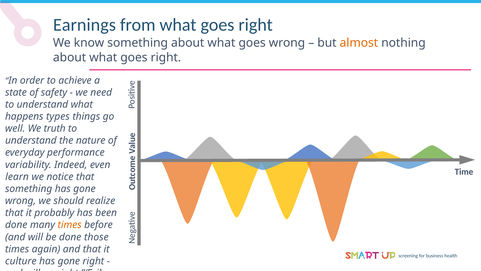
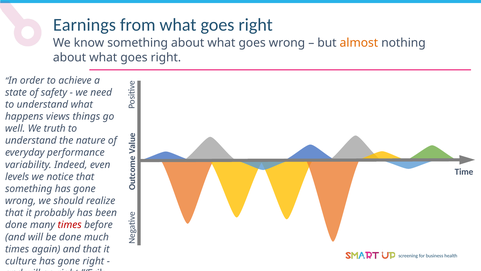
types: types -> views
learn: learn -> levels
times at (70, 225) colour: orange -> red
those: those -> much
